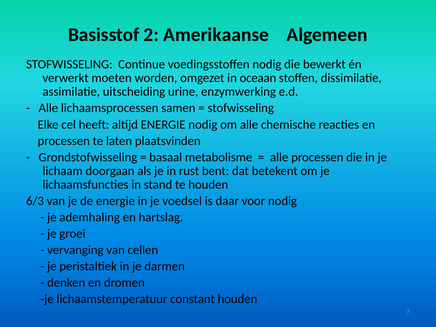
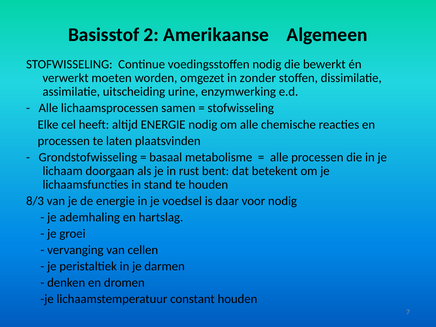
oceaan: oceaan -> zonder
6/3: 6/3 -> 8/3
